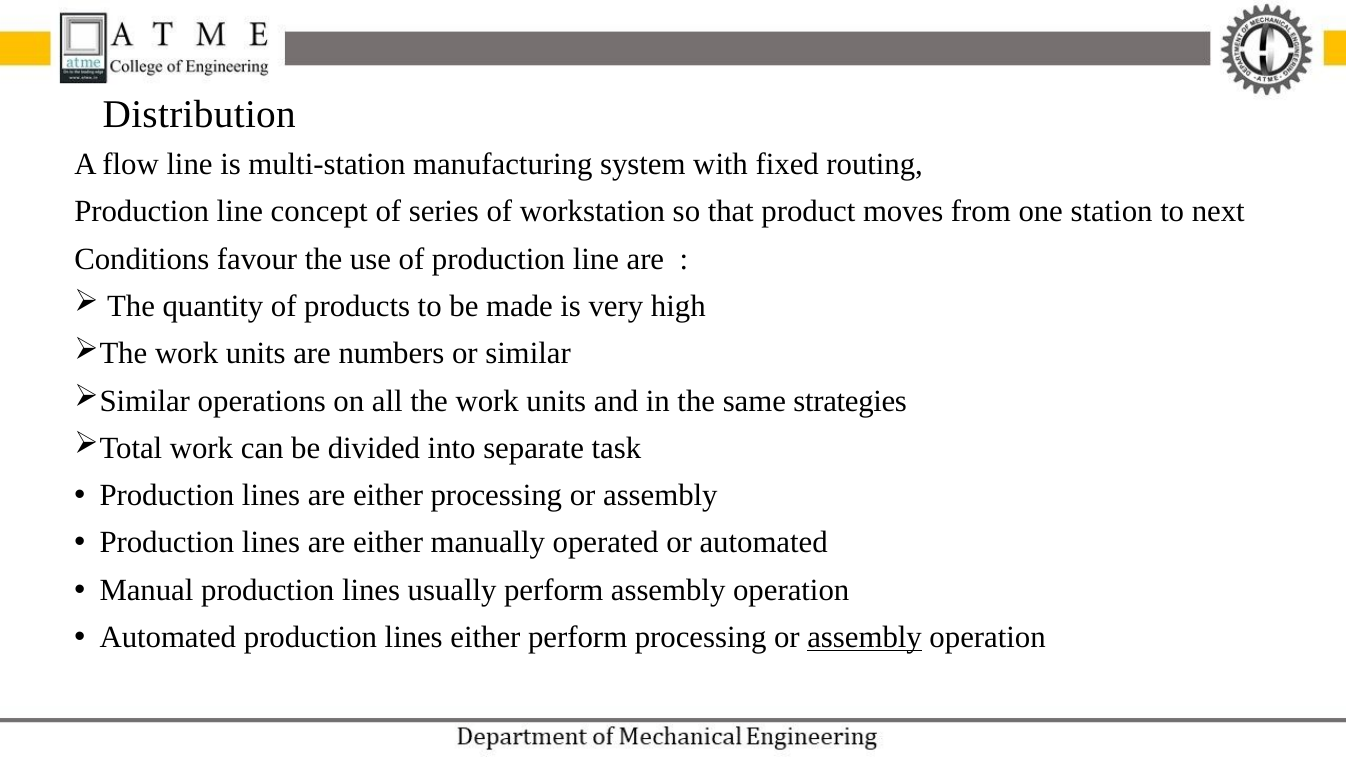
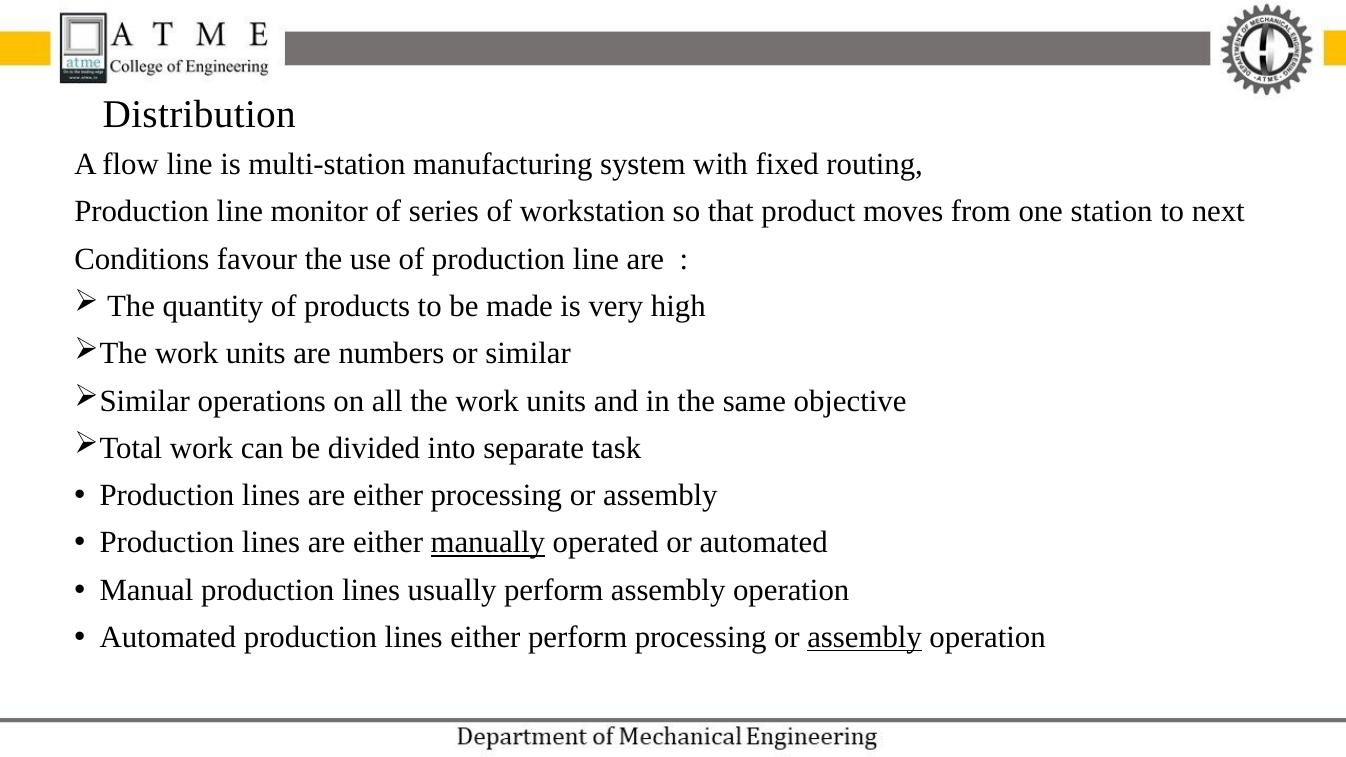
concept: concept -> monitor
strategies: strategies -> objective
manually underline: none -> present
